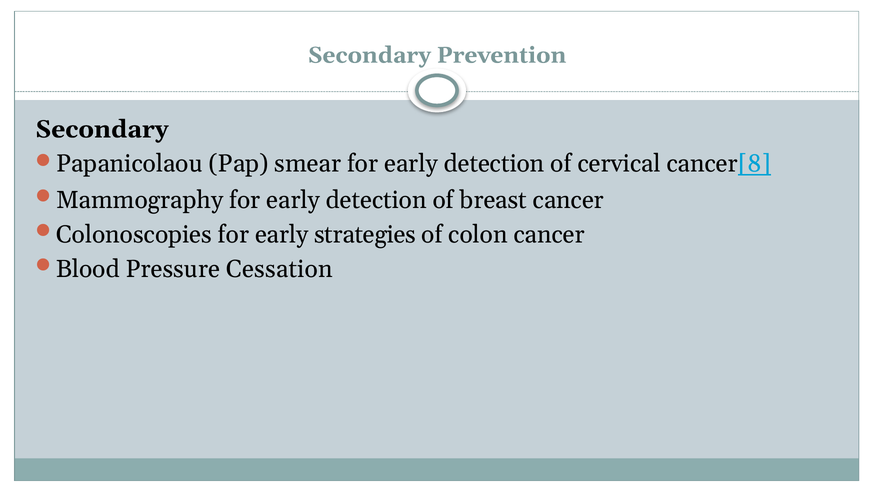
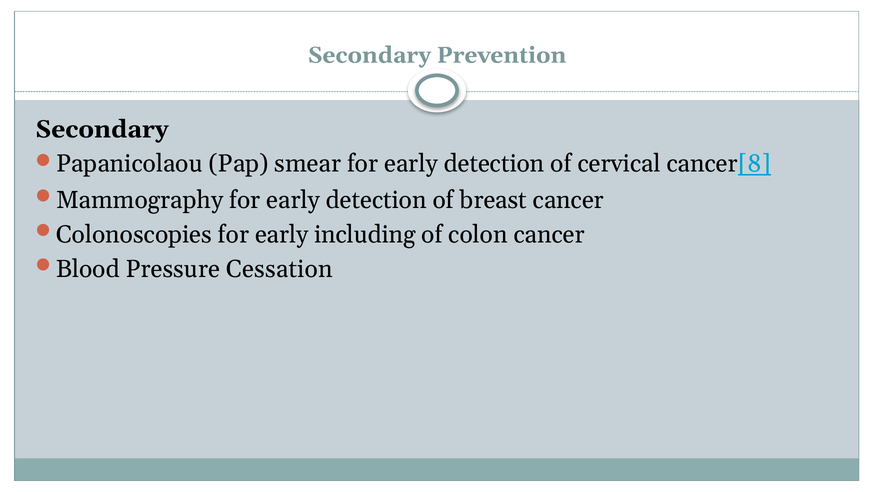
strategies: strategies -> including
